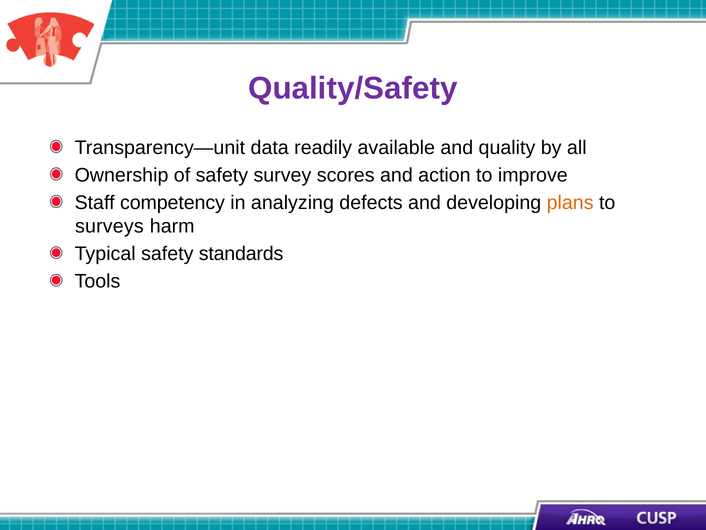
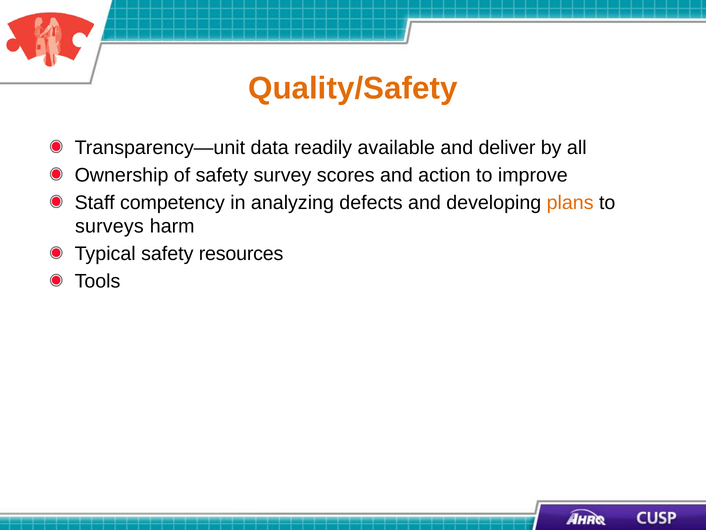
Quality/Safety colour: purple -> orange
quality: quality -> deliver
standards: standards -> resources
